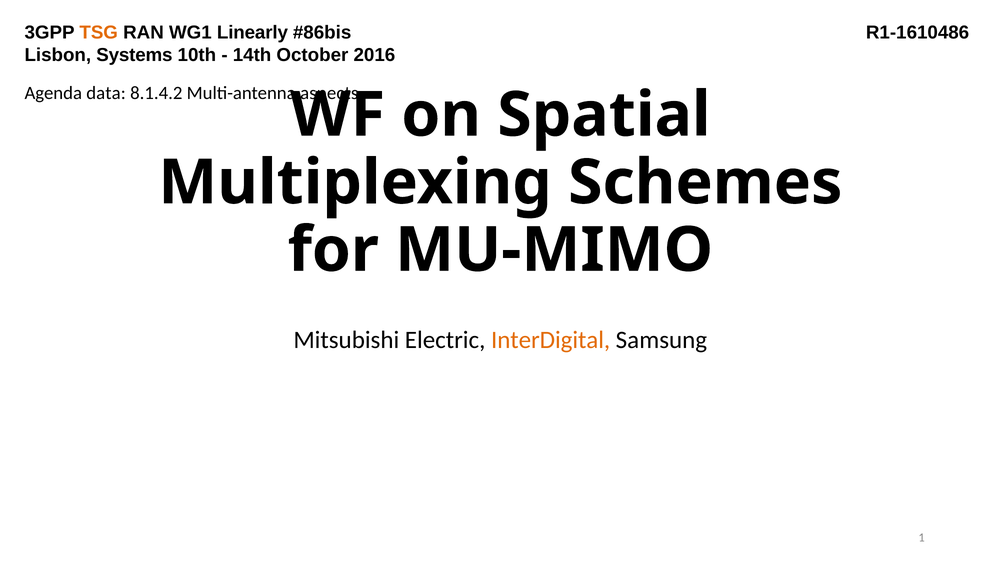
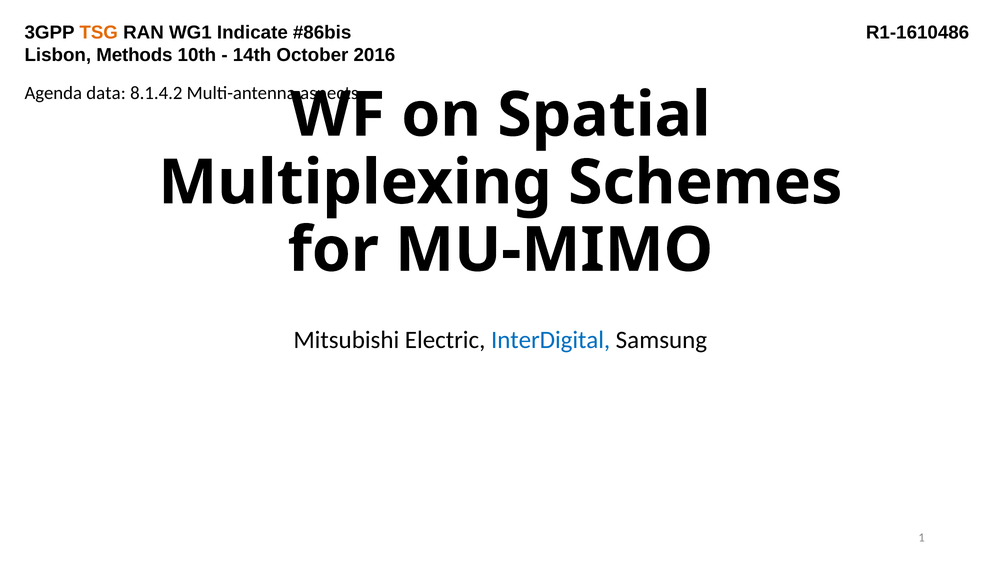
Linearly: Linearly -> Indicate
Systems: Systems -> Methods
InterDigital colour: orange -> blue
